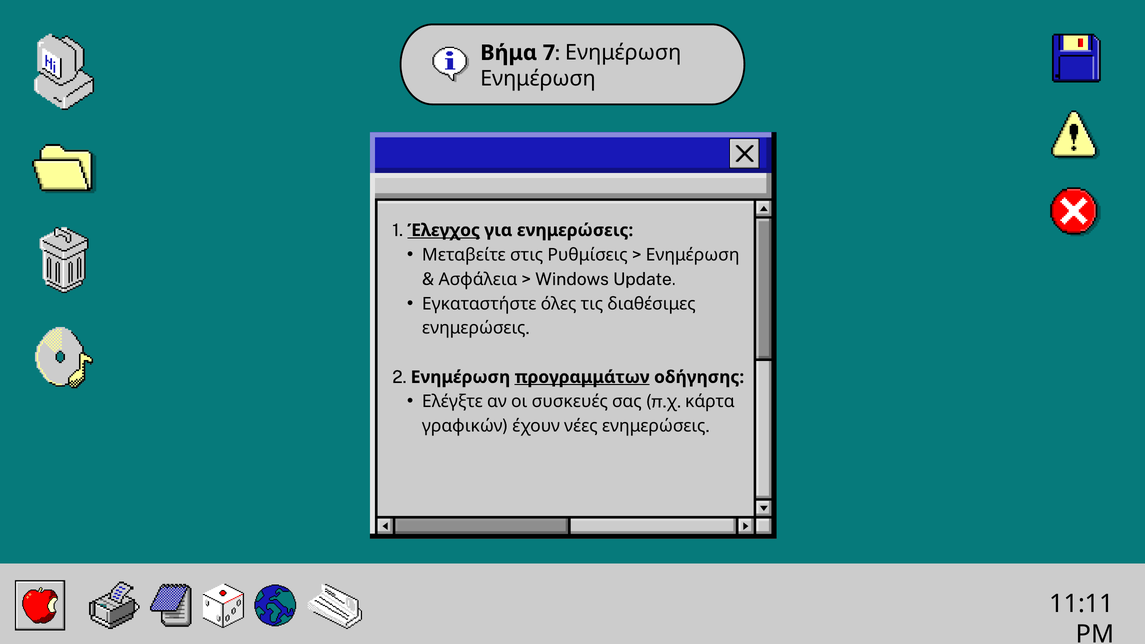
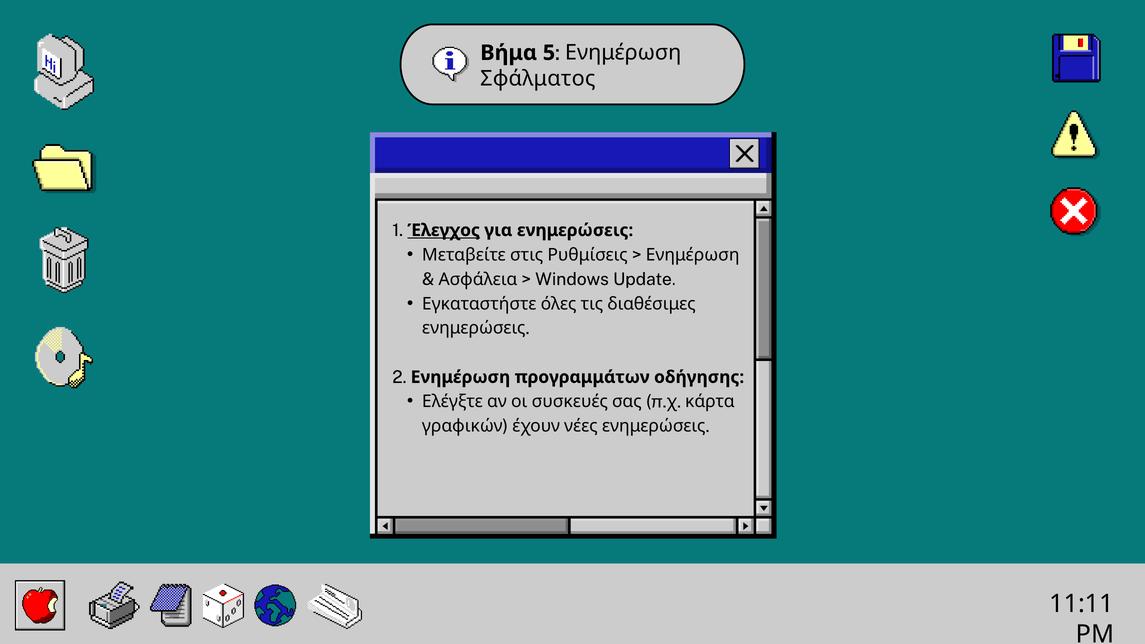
7: 7 -> 5
Ενημέρωση at (538, 79): Ενημέρωση -> Σφάλματος
προγραμμάτων underline: present -> none
